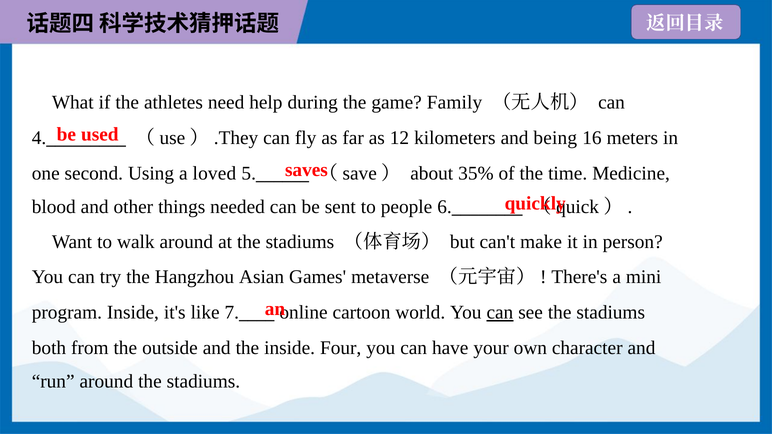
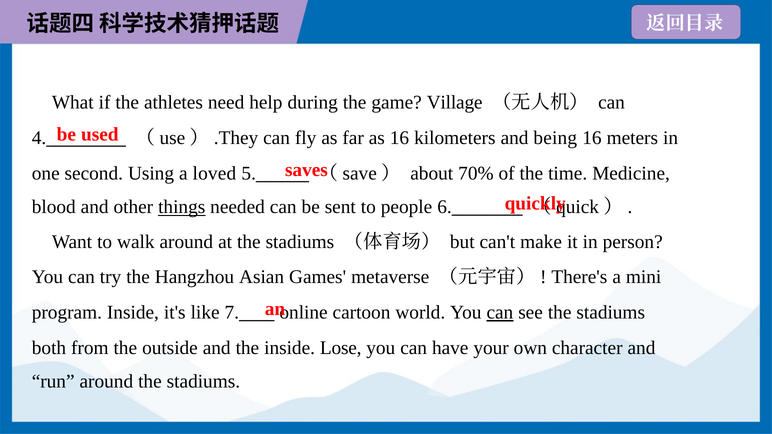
Family: Family -> Village
as 12: 12 -> 16
35%: 35% -> 70%
things underline: none -> present
Four: Four -> Lose
